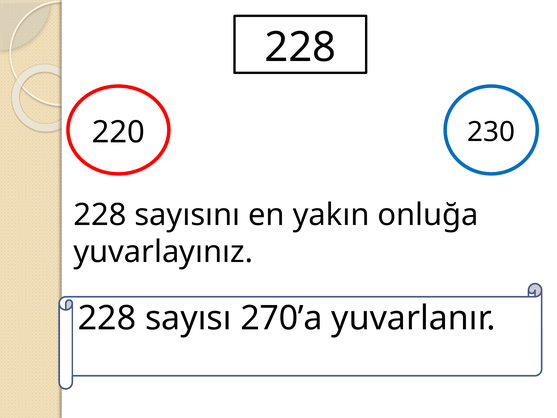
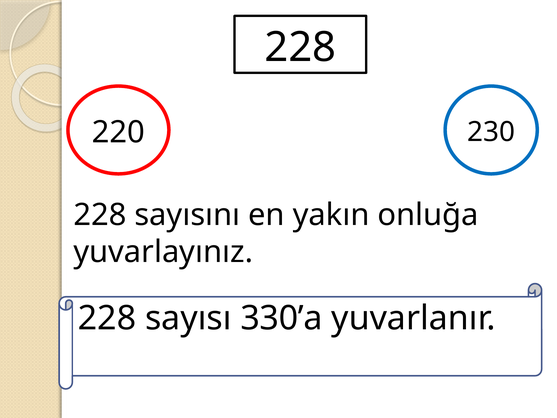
270’a: 270’a -> 330’a
